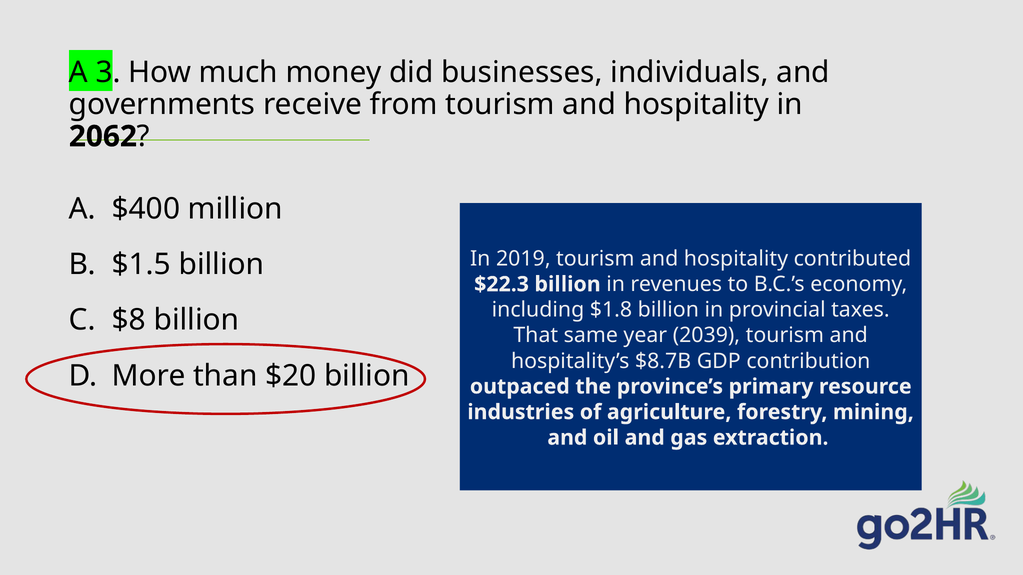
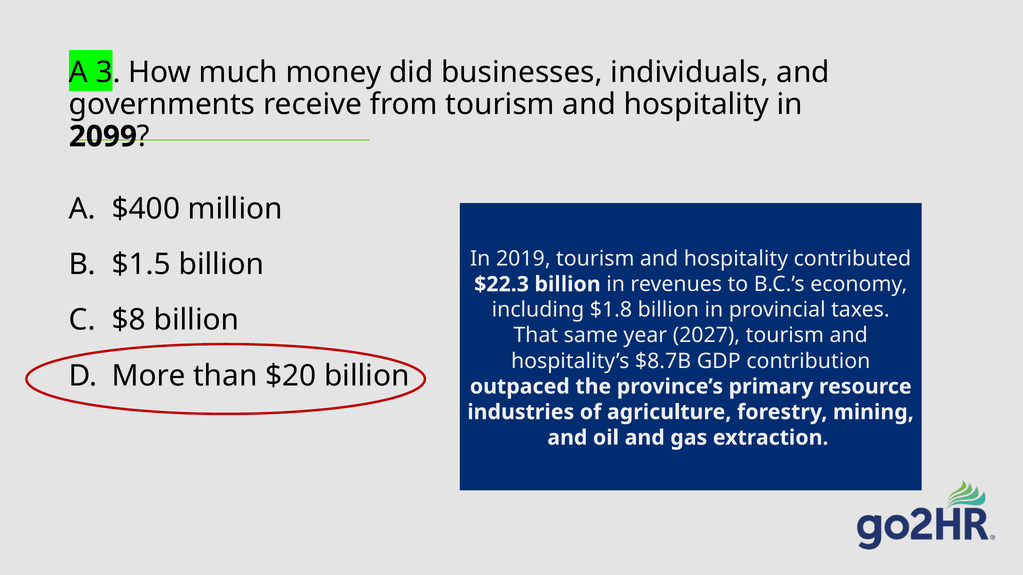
2062: 2062 -> 2099
2039: 2039 -> 2027
